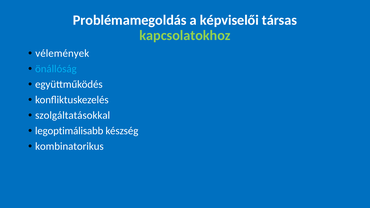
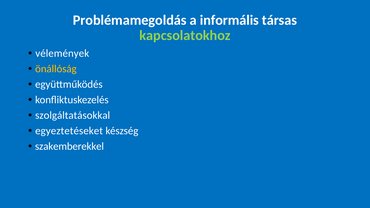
képviselői: képviselői -> informális
önállóság colour: light blue -> yellow
legoptimálisabb: legoptimálisabb -> egyeztetéseket
kombinatorikus: kombinatorikus -> szakemberekkel
